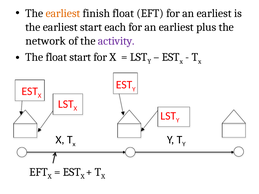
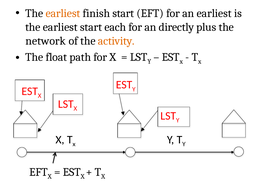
finish float: float -> start
earliest at (176, 27): earliest -> directly
activity colour: purple -> orange
float start: start -> path
